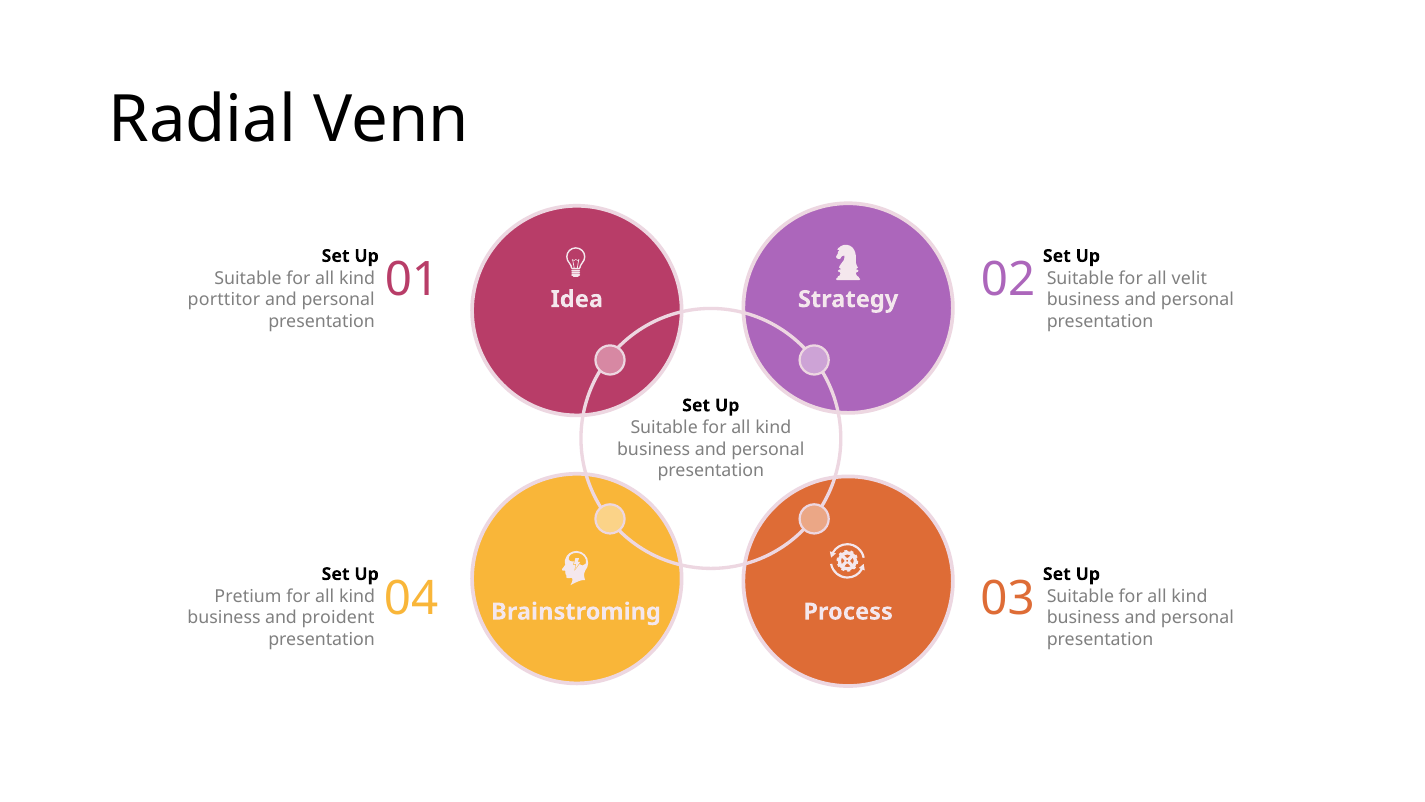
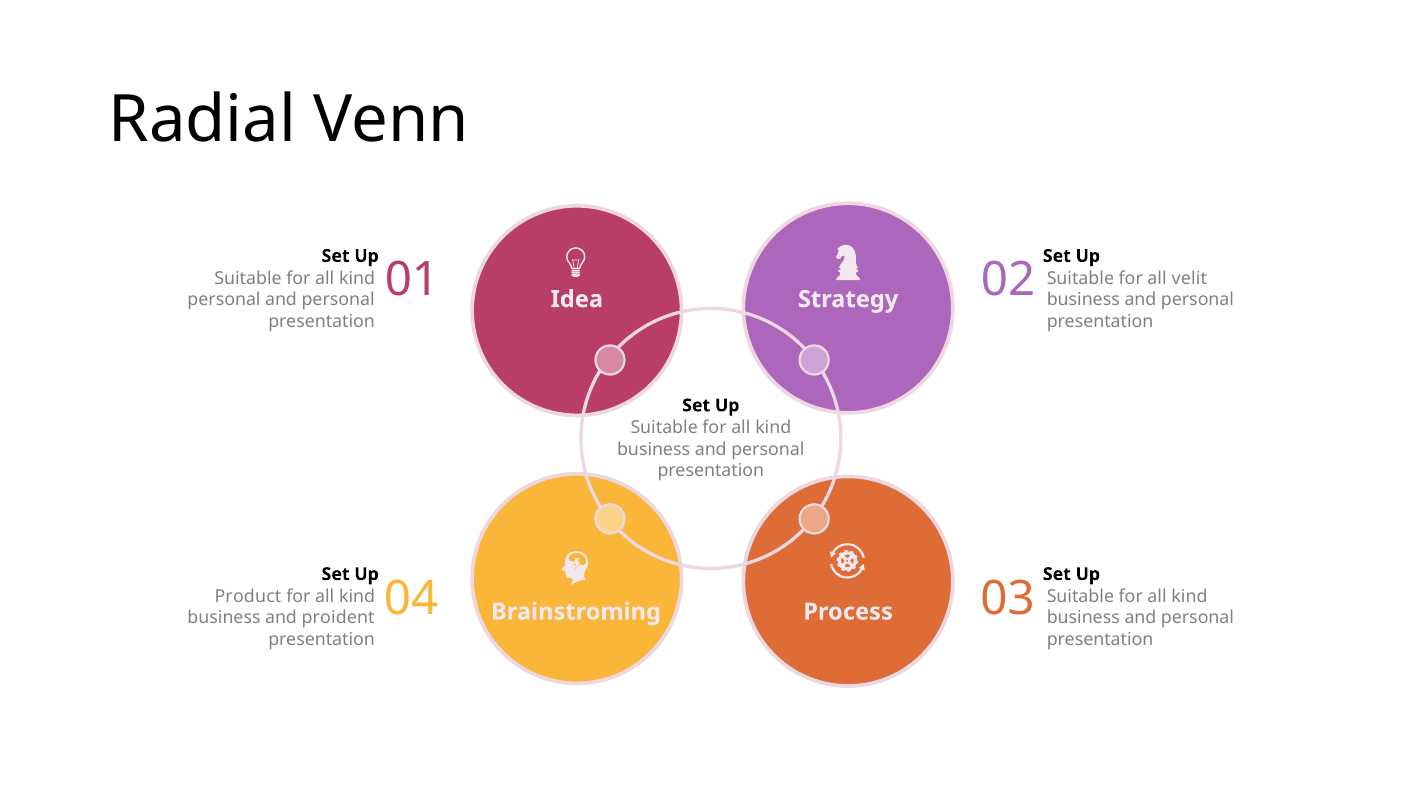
porttitor at (224, 300): porttitor -> personal
Pretium: Pretium -> Product
